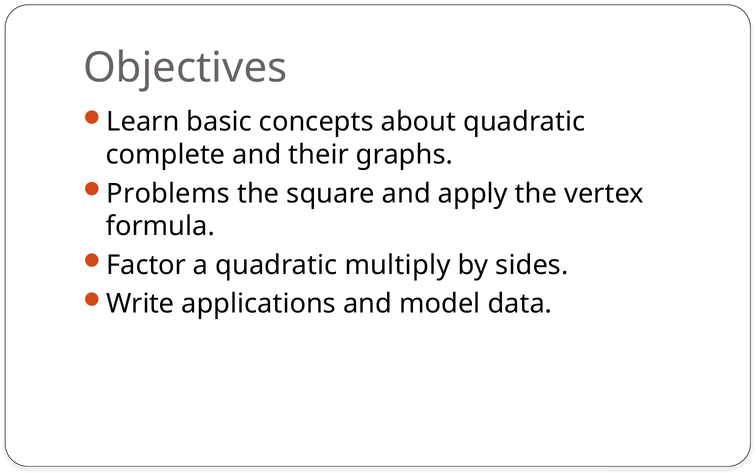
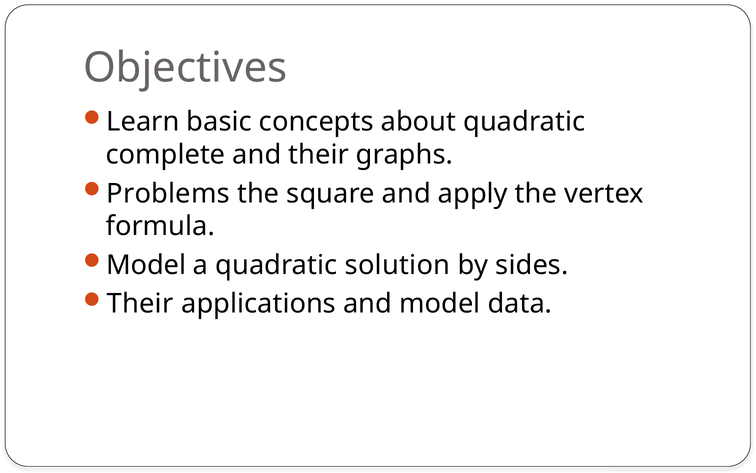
Factor at (146, 265): Factor -> Model
multiply: multiply -> solution
Write at (140, 304): Write -> Their
